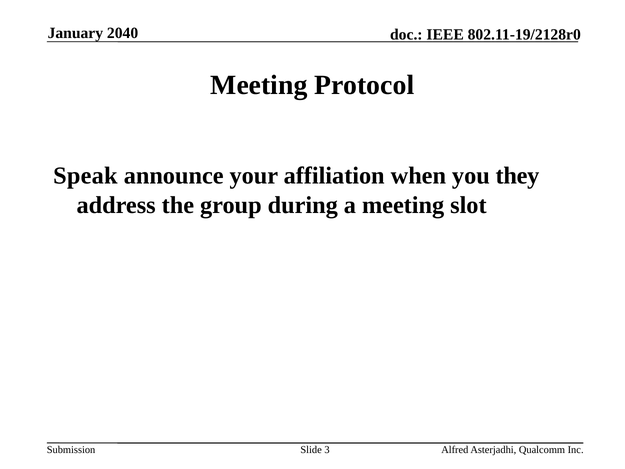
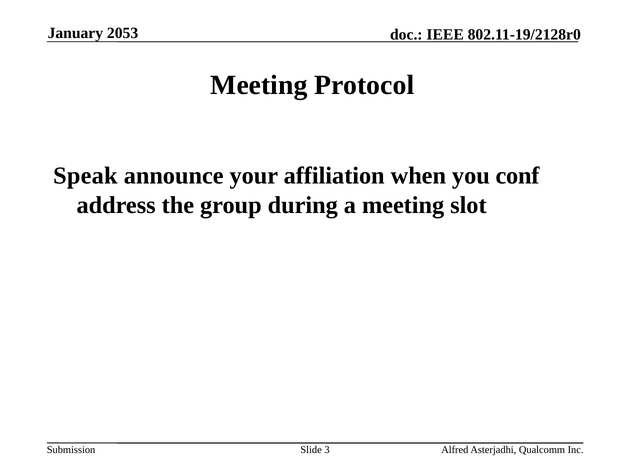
2040: 2040 -> 2053
they: they -> conf
